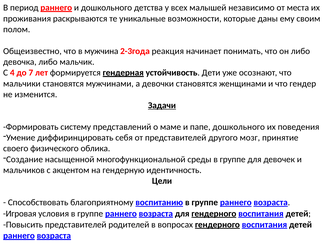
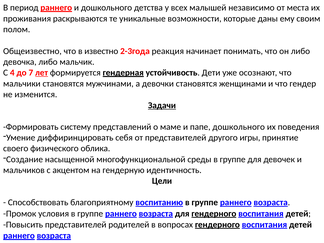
мужчина: мужчина -> известно
лет underline: none -> present
мозг: мозг -> игры
Игровая: Игровая -> Промок
